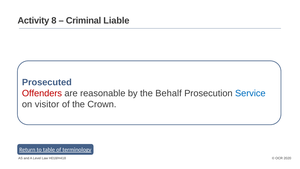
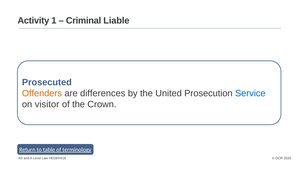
8: 8 -> 1
Offenders colour: red -> orange
reasonable: reasonable -> differences
Behalf: Behalf -> United
